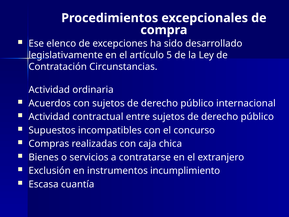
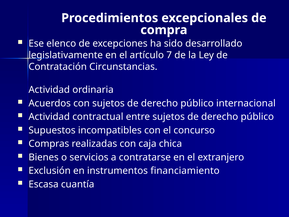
5: 5 -> 7
incumplimiento: incumplimiento -> financiamiento
